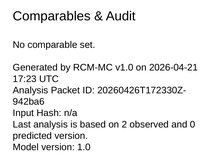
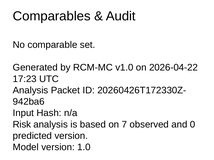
2026-04-21: 2026-04-21 -> 2026-04-22
Last: Last -> Risk
2: 2 -> 7
